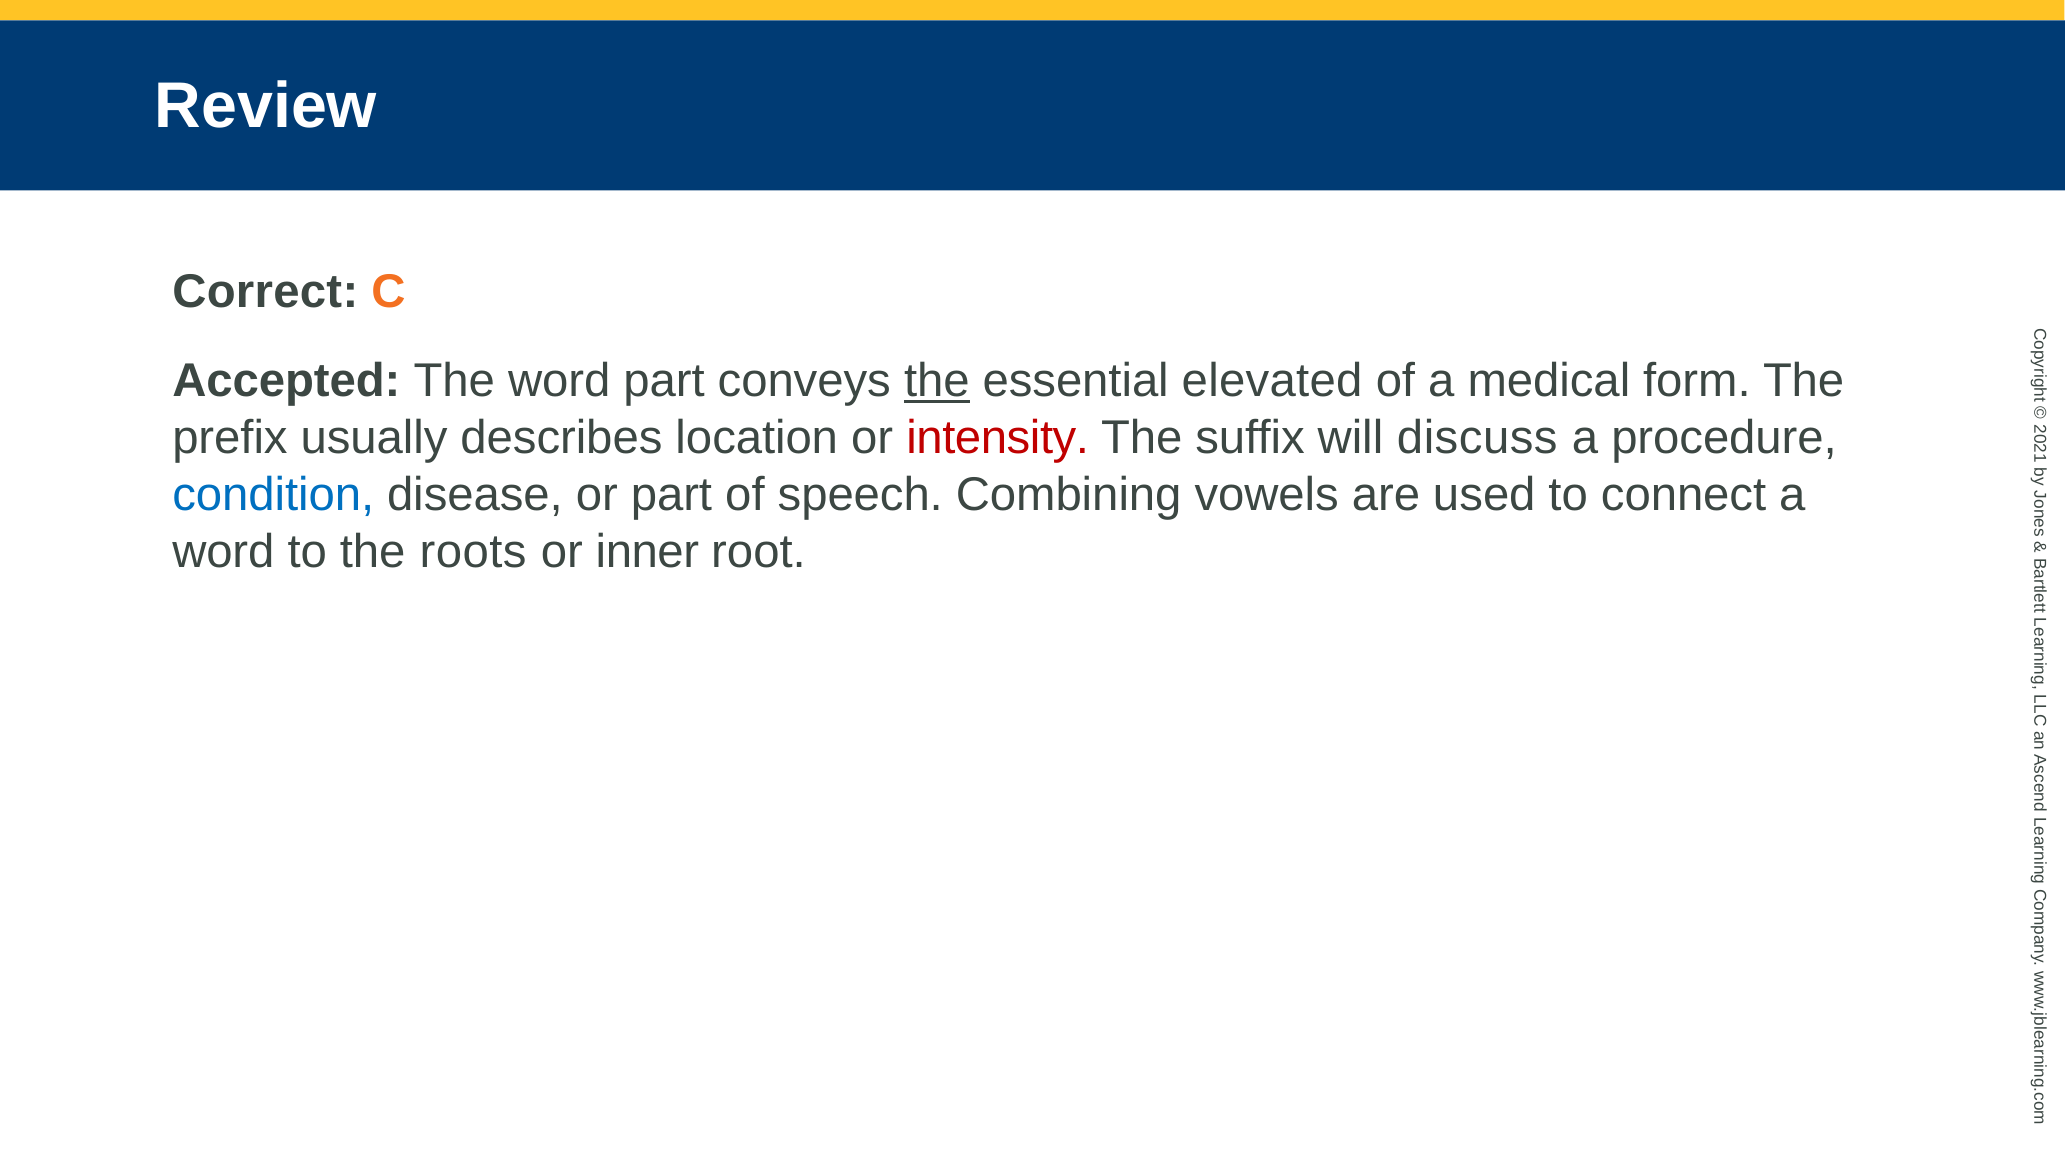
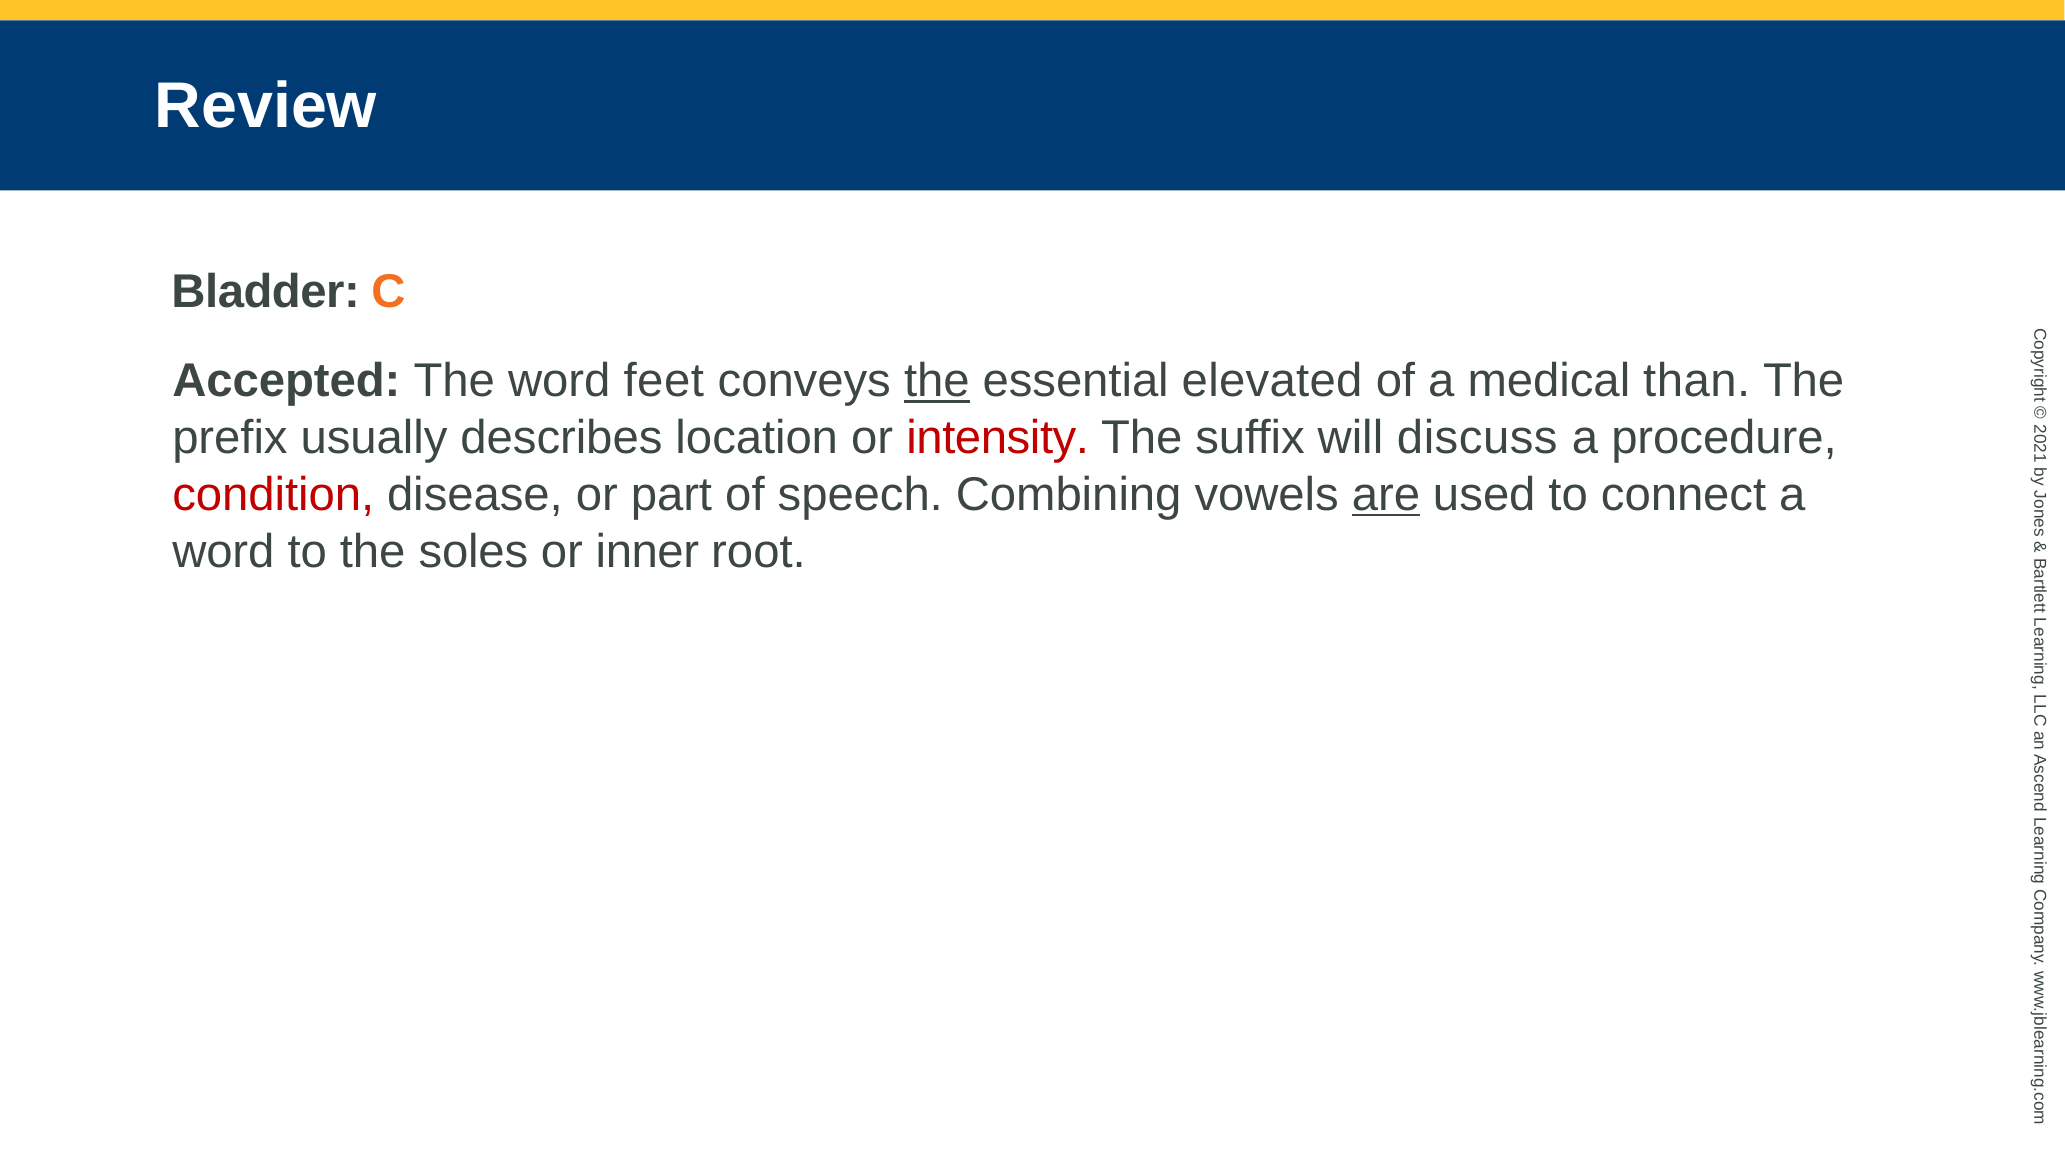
Correct: Correct -> Bladder
word part: part -> feet
form: form -> than
condition colour: blue -> red
are underline: none -> present
roots: roots -> soles
